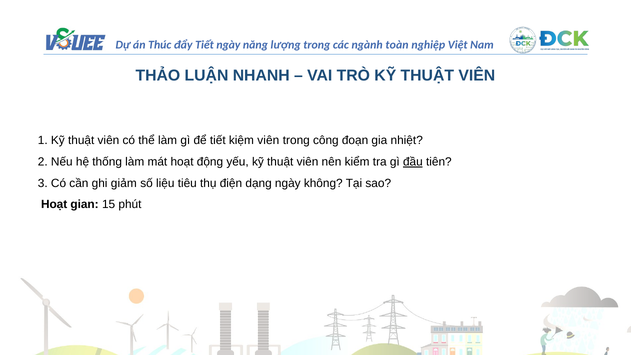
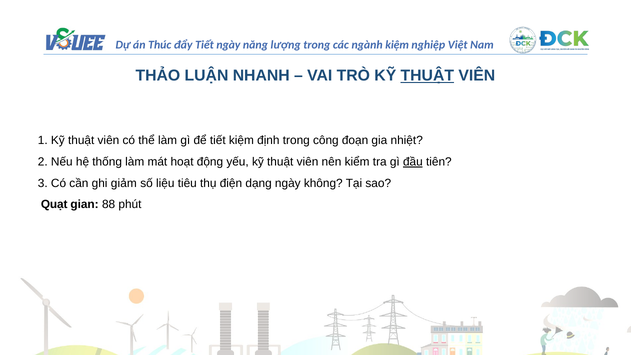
toàn at (397, 45): toàn -> kiệm
THUẬT at (427, 76) underline: none -> present
kiệm viên: viên -> định
Hoạt at (54, 204): Hoạt -> Quạt
15: 15 -> 88
